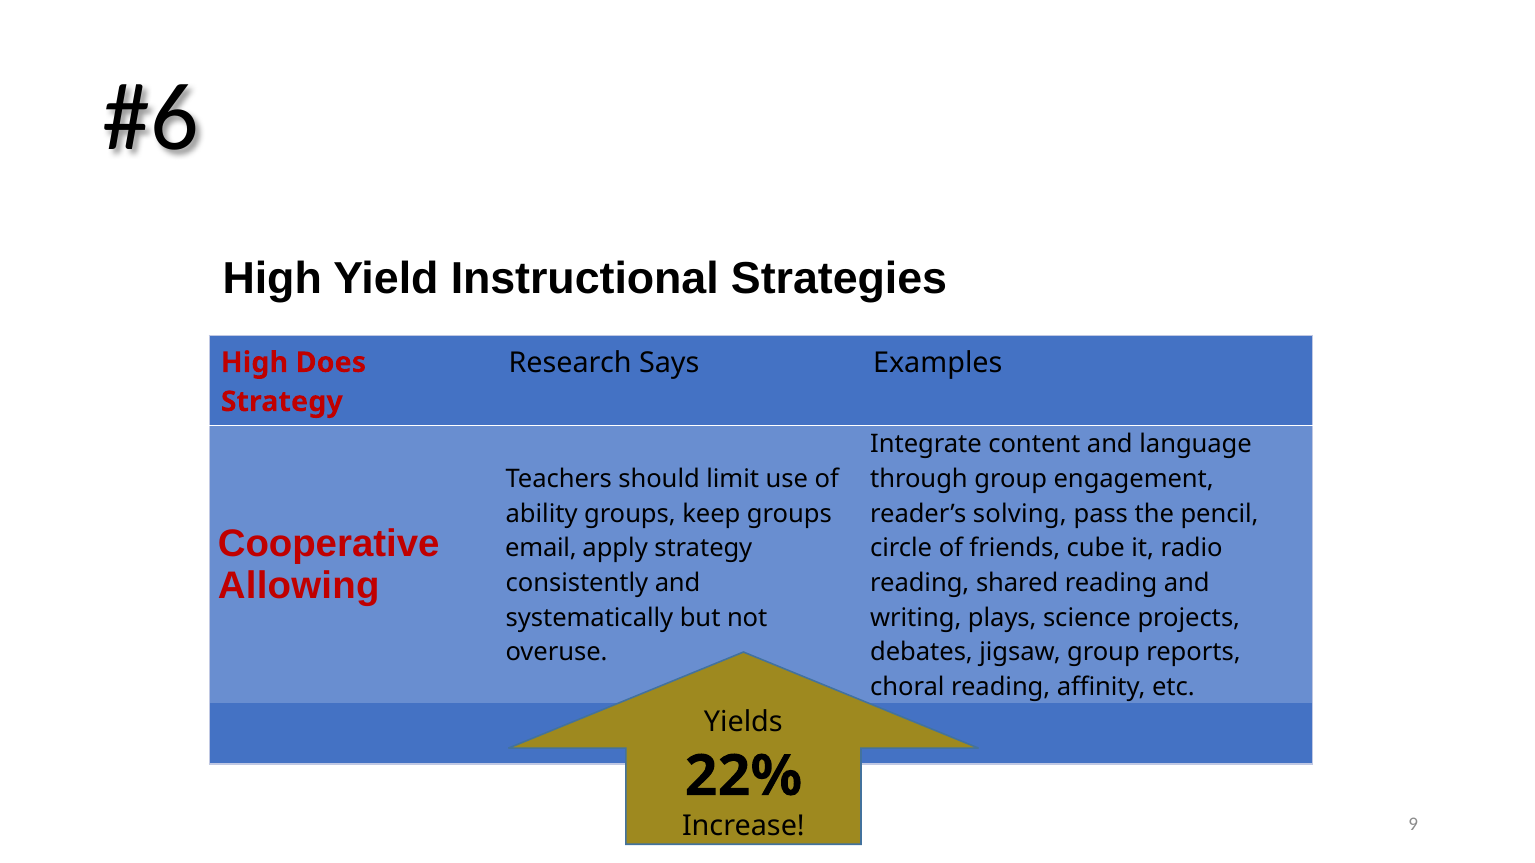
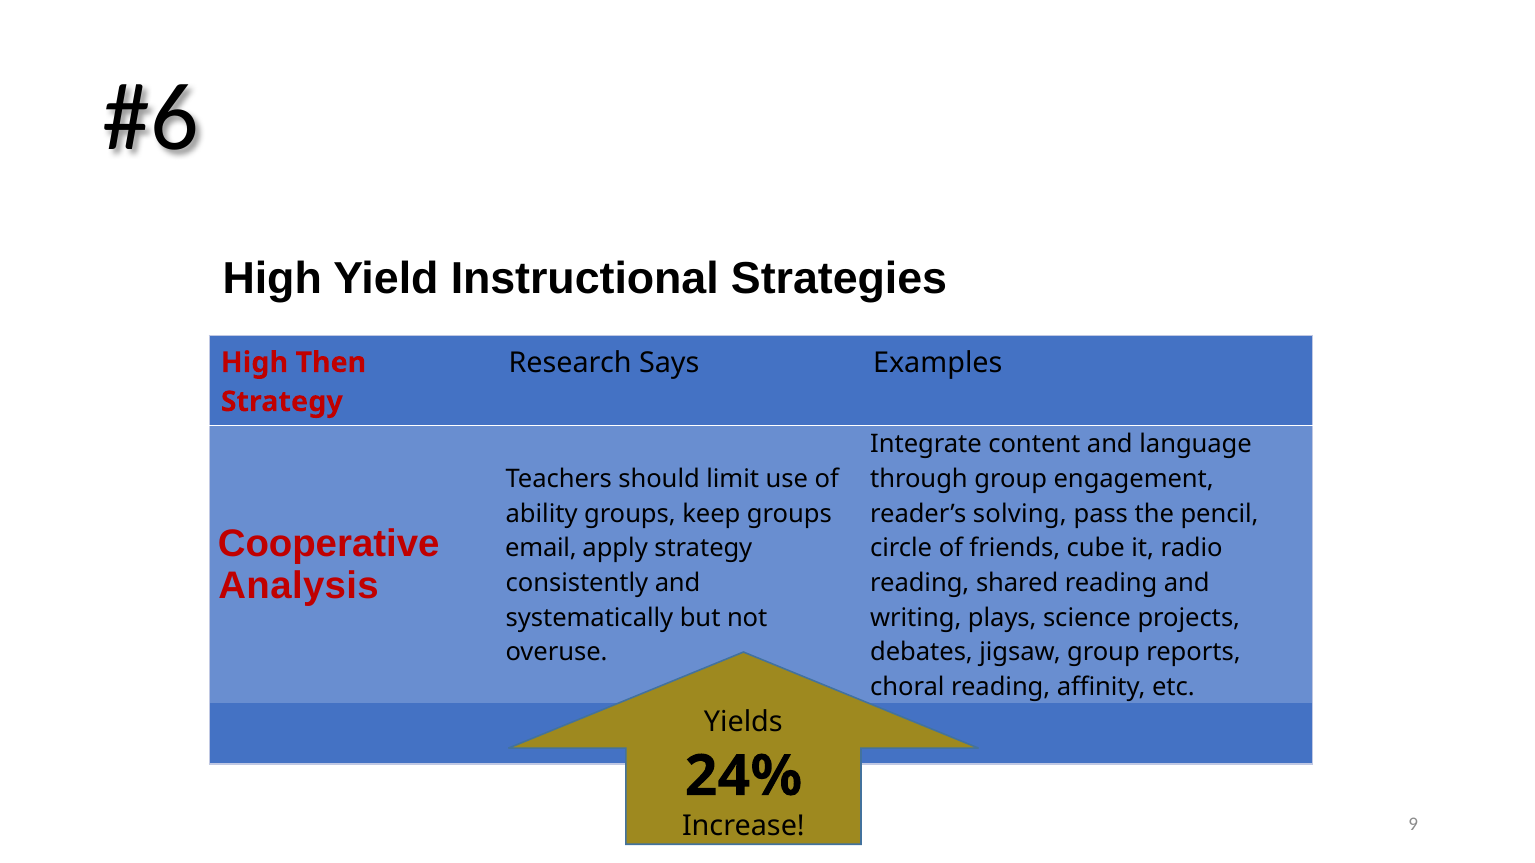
Does: Does -> Then
Allowing: Allowing -> Analysis
22%: 22% -> 24%
